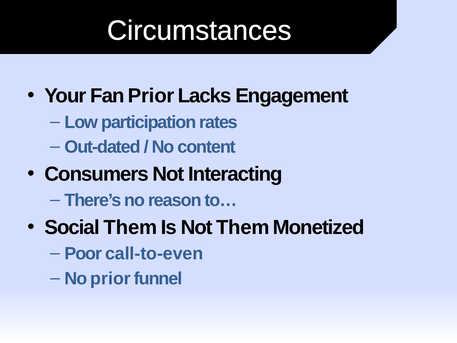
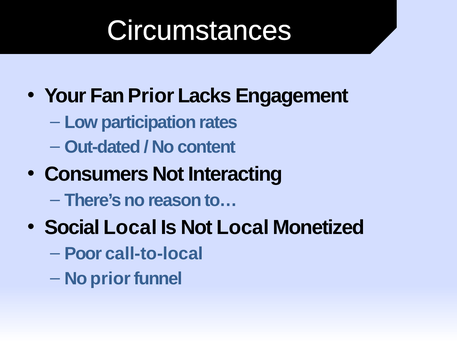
Social Them: Them -> Local
Not Them: Them -> Local
call-to-even: call-to-even -> call-to-local
